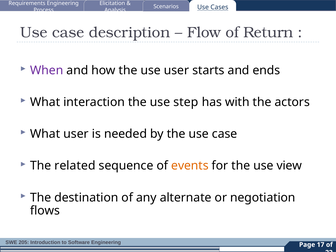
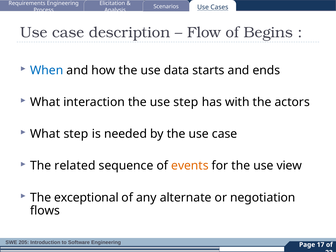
Return: Return -> Begins
When colour: purple -> blue
use user: user -> data
What user: user -> step
destination: destination -> exceptional
